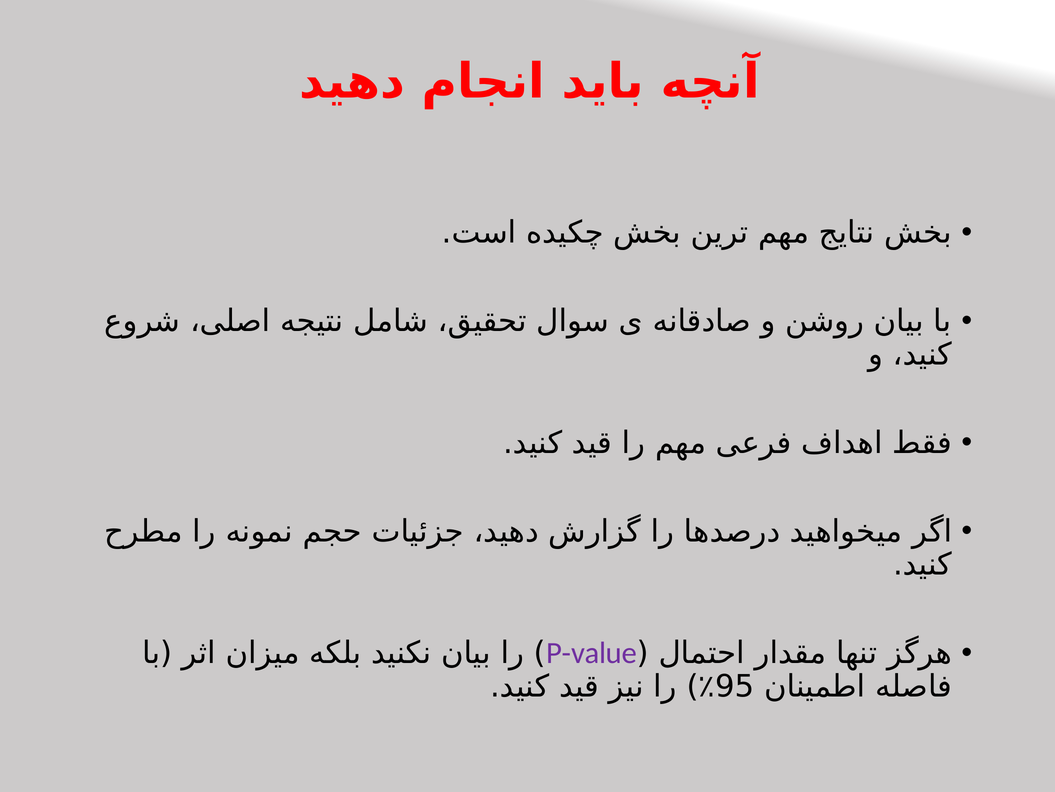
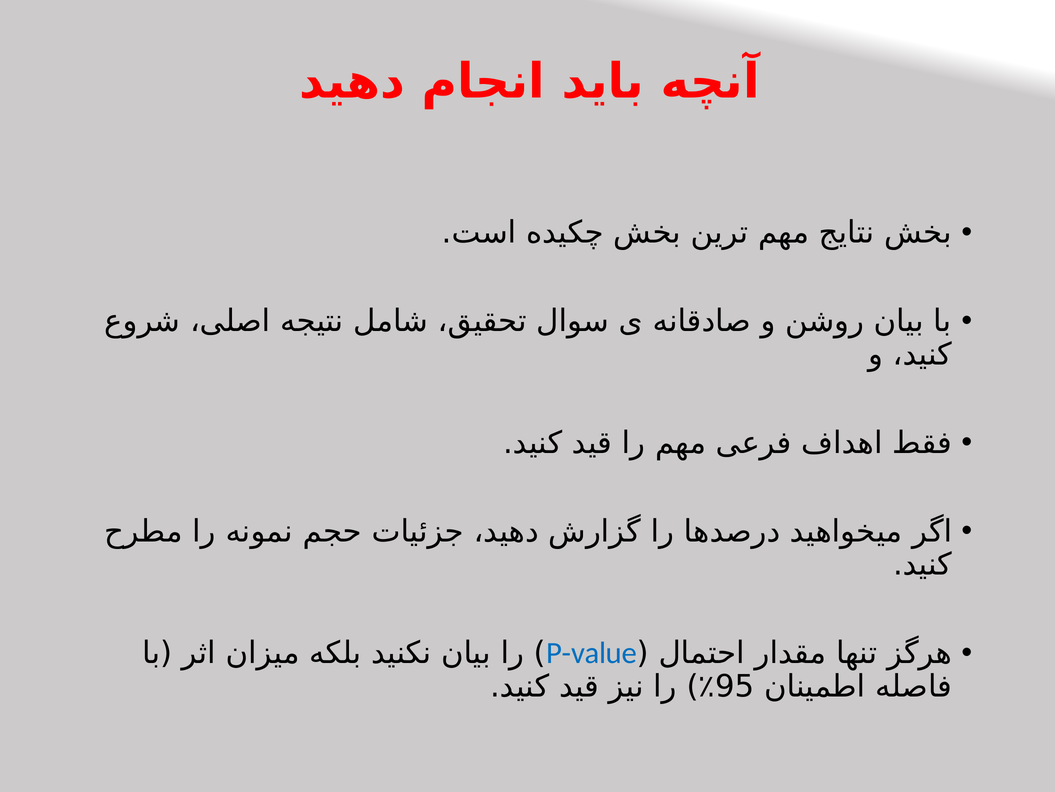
P-value colour: purple -> blue
